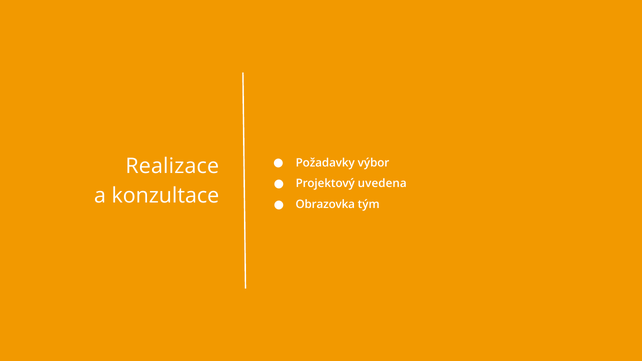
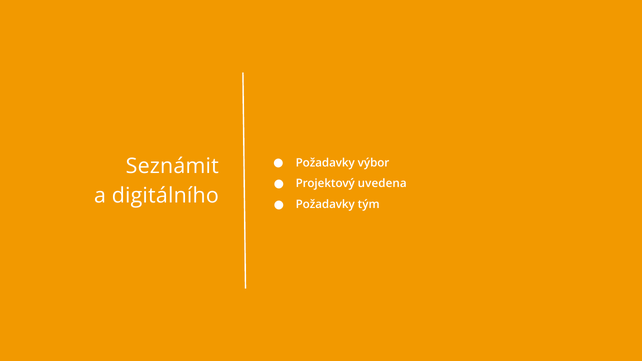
Realizace: Realizace -> Seznámit
konzultace: konzultace -> digitálního
Obrazovka at (325, 205): Obrazovka -> Požadavky
